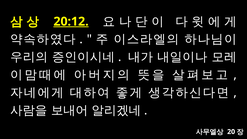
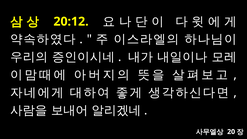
20:12 underline: present -> none
